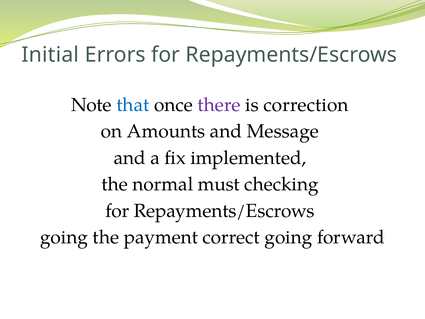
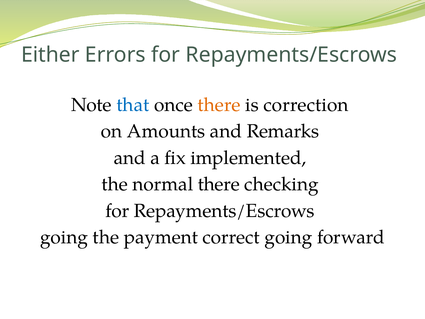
Initial: Initial -> Either
there at (219, 105) colour: purple -> orange
Message: Message -> Remarks
normal must: must -> there
